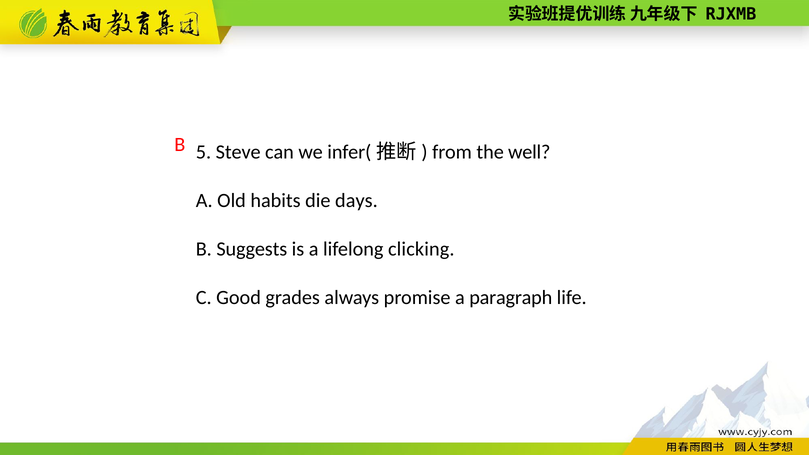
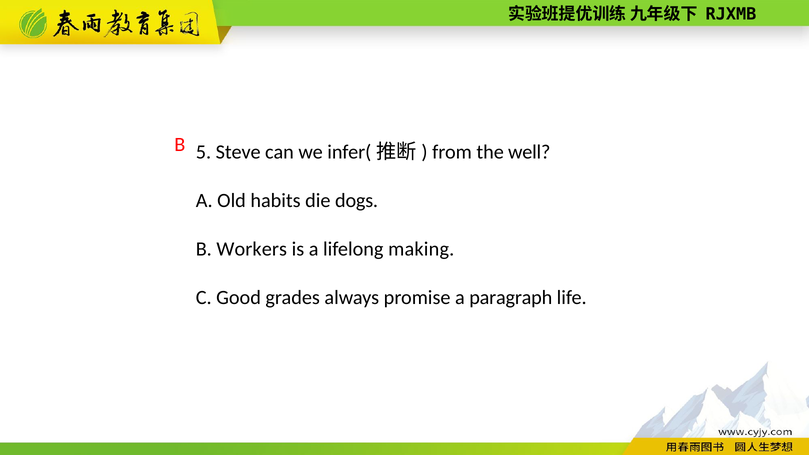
days: days -> dogs
Suggests: Suggests -> Workers
clicking: clicking -> making
